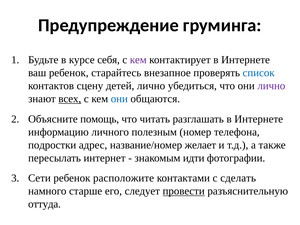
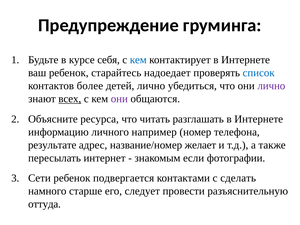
кем at (138, 60) colour: purple -> blue
внезапное: внезапное -> надоедает
сцену: сцену -> более
они at (119, 99) colour: blue -> purple
помощь: помощь -> ресурса
полезным: полезным -> например
подростки: подростки -> результате
идти: идти -> если
расположите: расположите -> подвергается
провести underline: present -> none
